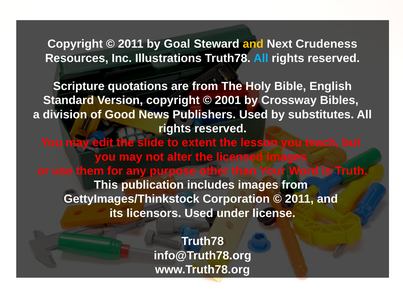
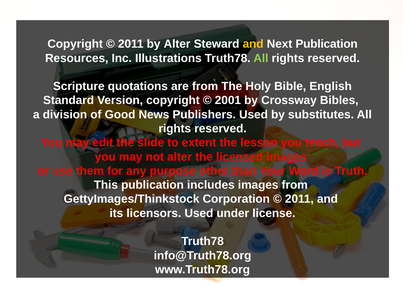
by Goal: Goal -> Alter
Next Crudeness: Crudeness -> Publication
All at (261, 58) colour: light blue -> light green
